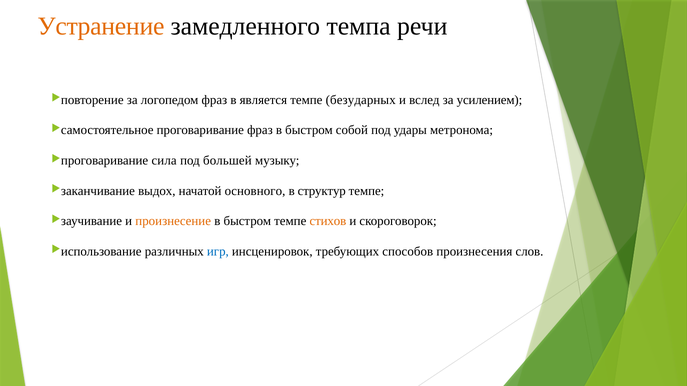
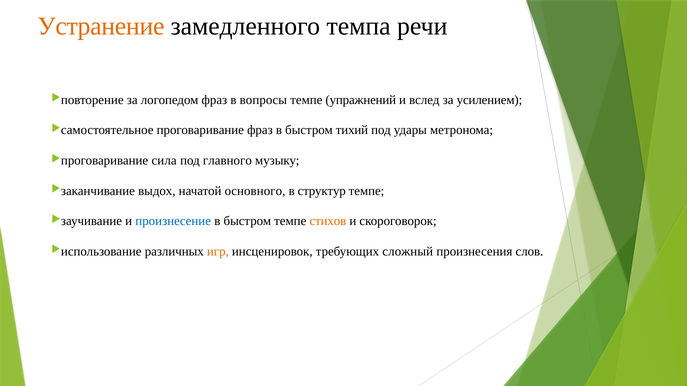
является: является -> вопросы
безударных: безударных -> упражнений
собой: собой -> тихий
большей: большей -> главного
произнесение colour: orange -> blue
игр colour: blue -> orange
способов: способов -> сложный
